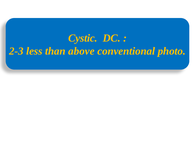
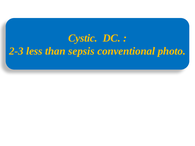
above: above -> sepsis
